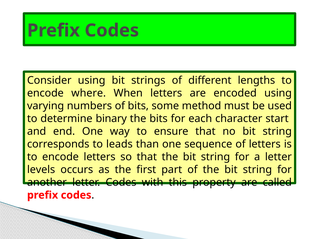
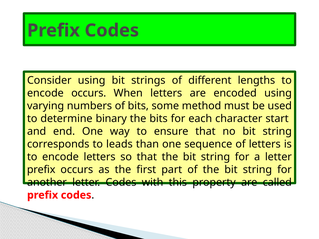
encode where: where -> occurs
levels at (41, 170): levels -> prefix
